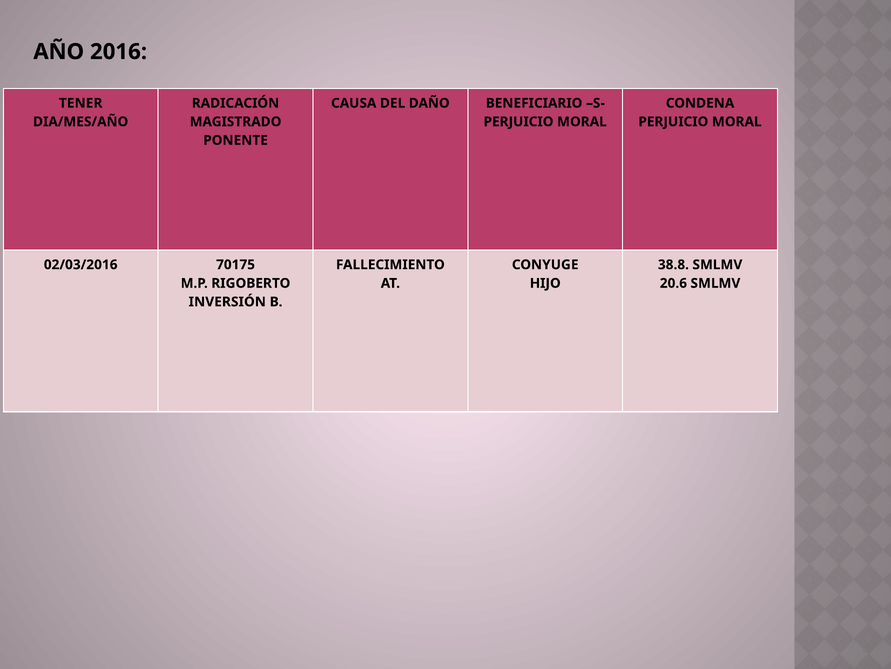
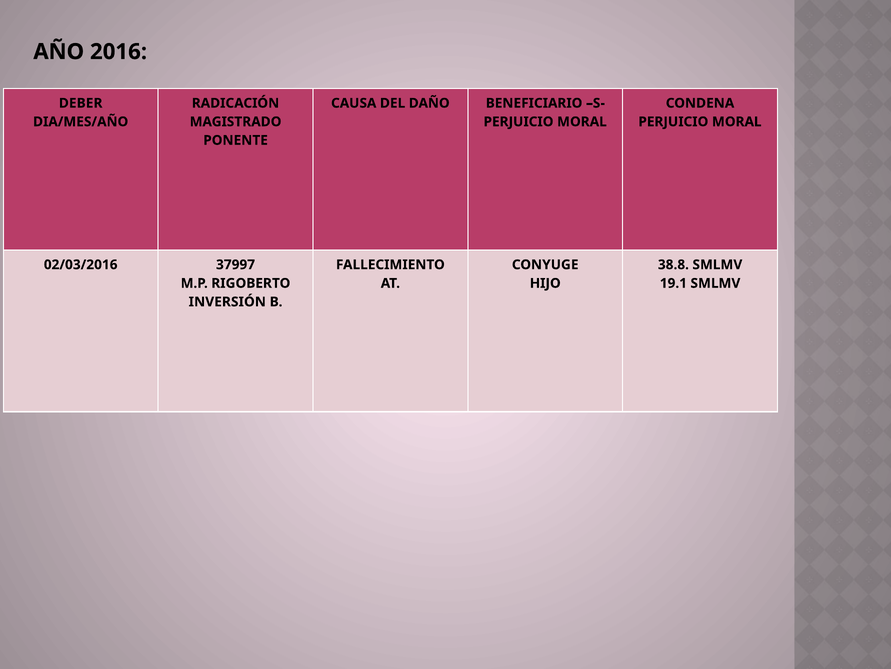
TENER: TENER -> DEBER
70175: 70175 -> 37997
20.6: 20.6 -> 19.1
